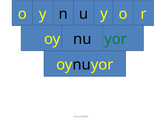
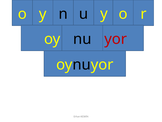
yor colour: green -> red
